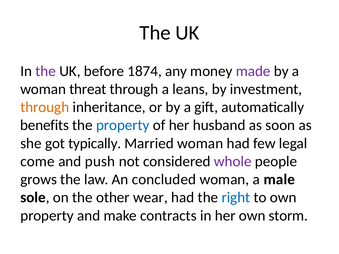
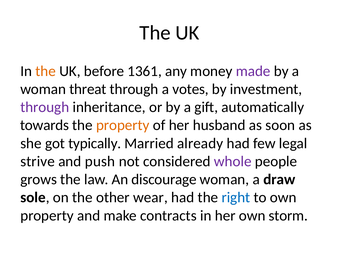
the at (46, 71) colour: purple -> orange
1874: 1874 -> 1361
leans: leans -> votes
through at (45, 107) colour: orange -> purple
benefits: benefits -> towards
property at (123, 125) colour: blue -> orange
Married woman: woman -> already
come: come -> strive
concluded: concluded -> discourage
male: male -> draw
